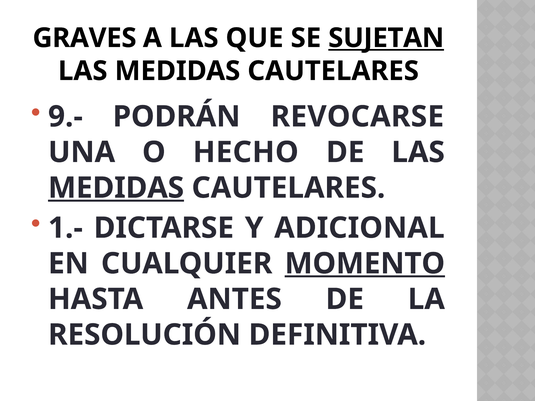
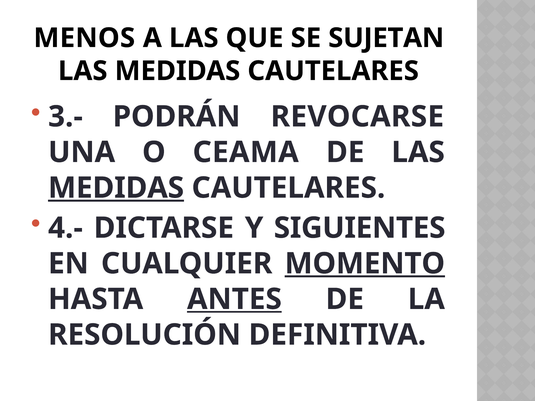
GRAVES: GRAVES -> MENOS
SUJETAN underline: present -> none
9.-: 9.- -> 3.-
HECHO: HECHO -> CEAMA
1.-: 1.- -> 4.-
ADICIONAL: ADICIONAL -> SIGUIENTES
ANTES underline: none -> present
